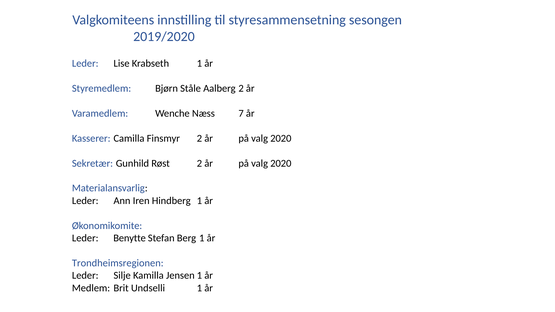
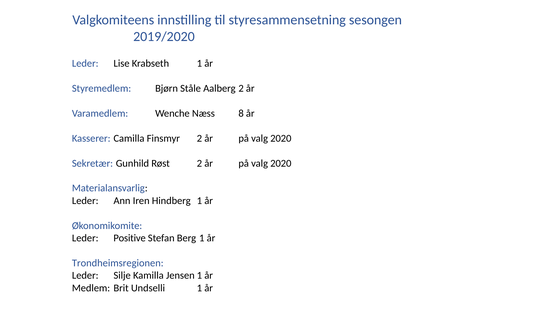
7: 7 -> 8
Benytte: Benytte -> Positive
